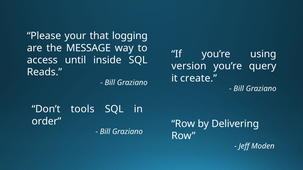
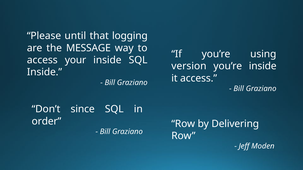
your: your -> until
until: until -> your
you’re query: query -> inside
Reads at (44, 72): Reads -> Inside
it create: create -> access
tools: tools -> since
